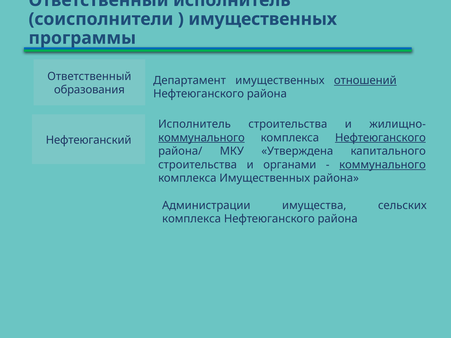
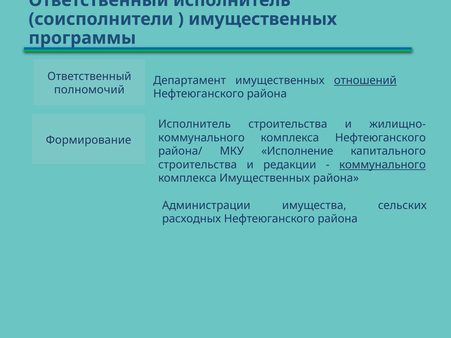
образования: образования -> полномочий
коммунального at (201, 138) underline: present -> none
Нефтеюганского at (380, 138) underline: present -> none
Нефтеюганский: Нефтеюганский -> Формирование
Утверждена: Утверждена -> Исполнение
органами: органами -> редакции
комплекса at (192, 219): комплекса -> расходных
